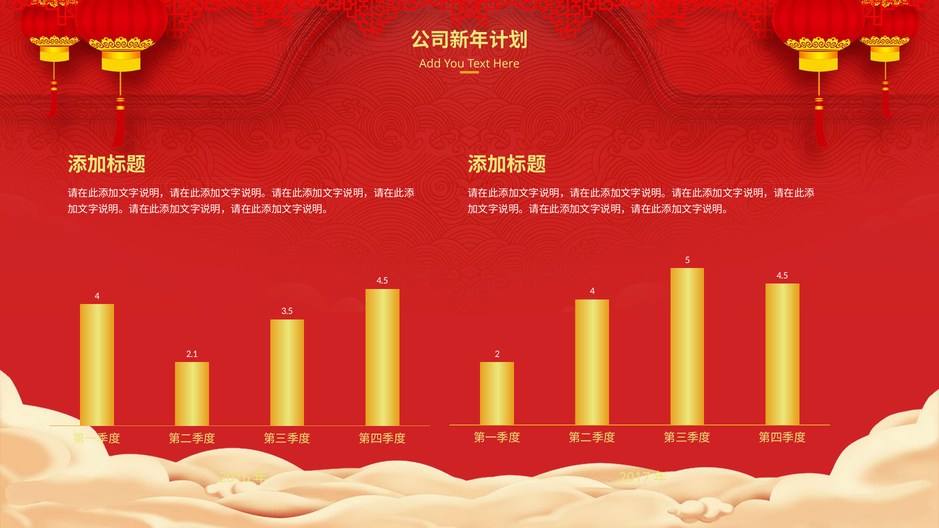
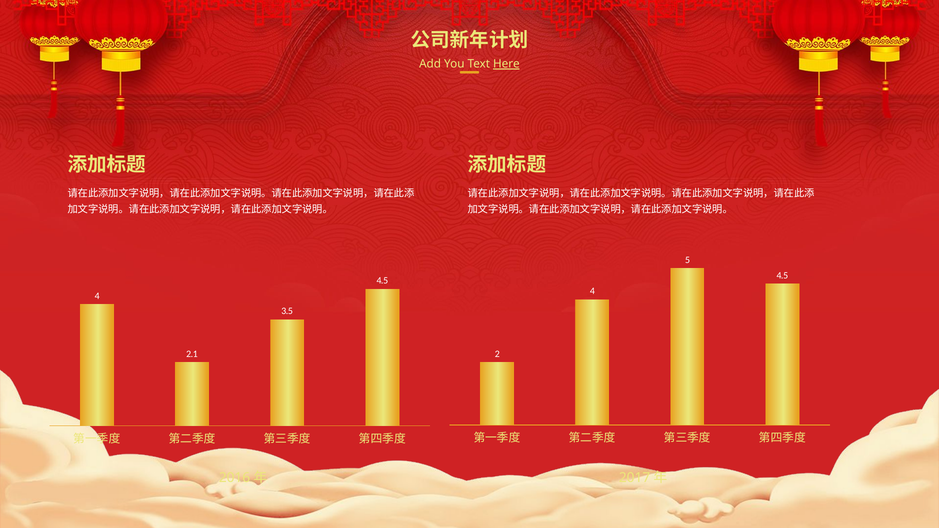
Here underline: none -> present
